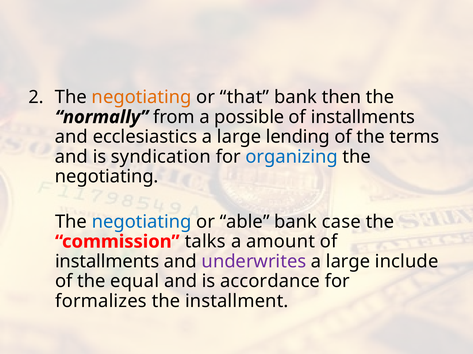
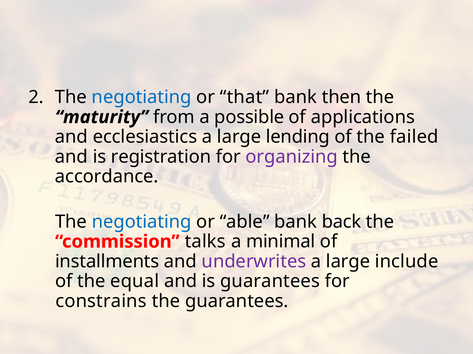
negotiating at (142, 97) colour: orange -> blue
normally: normally -> maturity
installments at (363, 117): installments -> applications
terms: terms -> failed
syndication: syndication -> registration
organizing colour: blue -> purple
negotiating at (107, 177): negotiating -> accordance
case: case -> back
amount: amount -> minimal
is accordance: accordance -> guarantees
formalizes: formalizes -> constrains
the installment: installment -> guarantees
